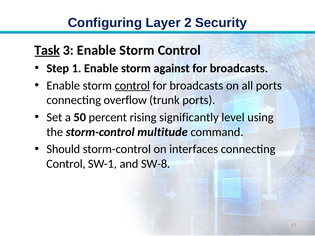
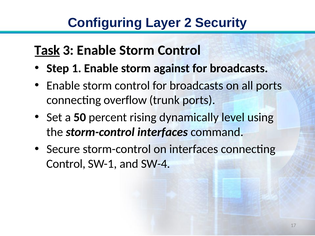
control at (132, 86) underline: present -> none
significantly: significantly -> dynamically
storm-control multitude: multitude -> interfaces
Should: Should -> Secure
SW-8: SW-8 -> SW-4
